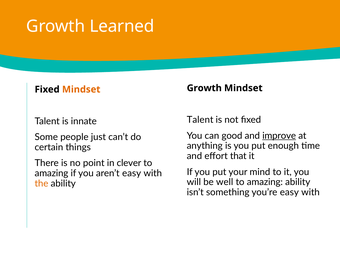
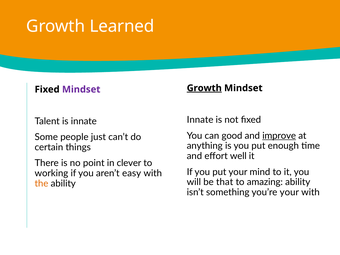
Growth at (204, 88) underline: none -> present
Mindset at (81, 89) colour: orange -> purple
Talent at (200, 120): Talent -> Innate
that: that -> well
amazing at (51, 173): amazing -> working
well: well -> that
you’re easy: easy -> your
